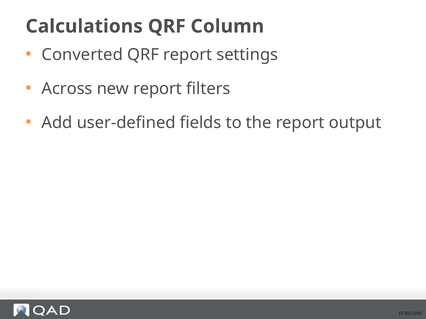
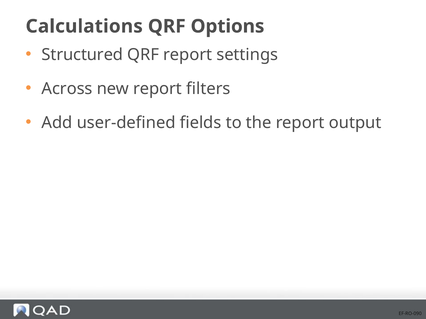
Column: Column -> Options
Converted: Converted -> Structured
